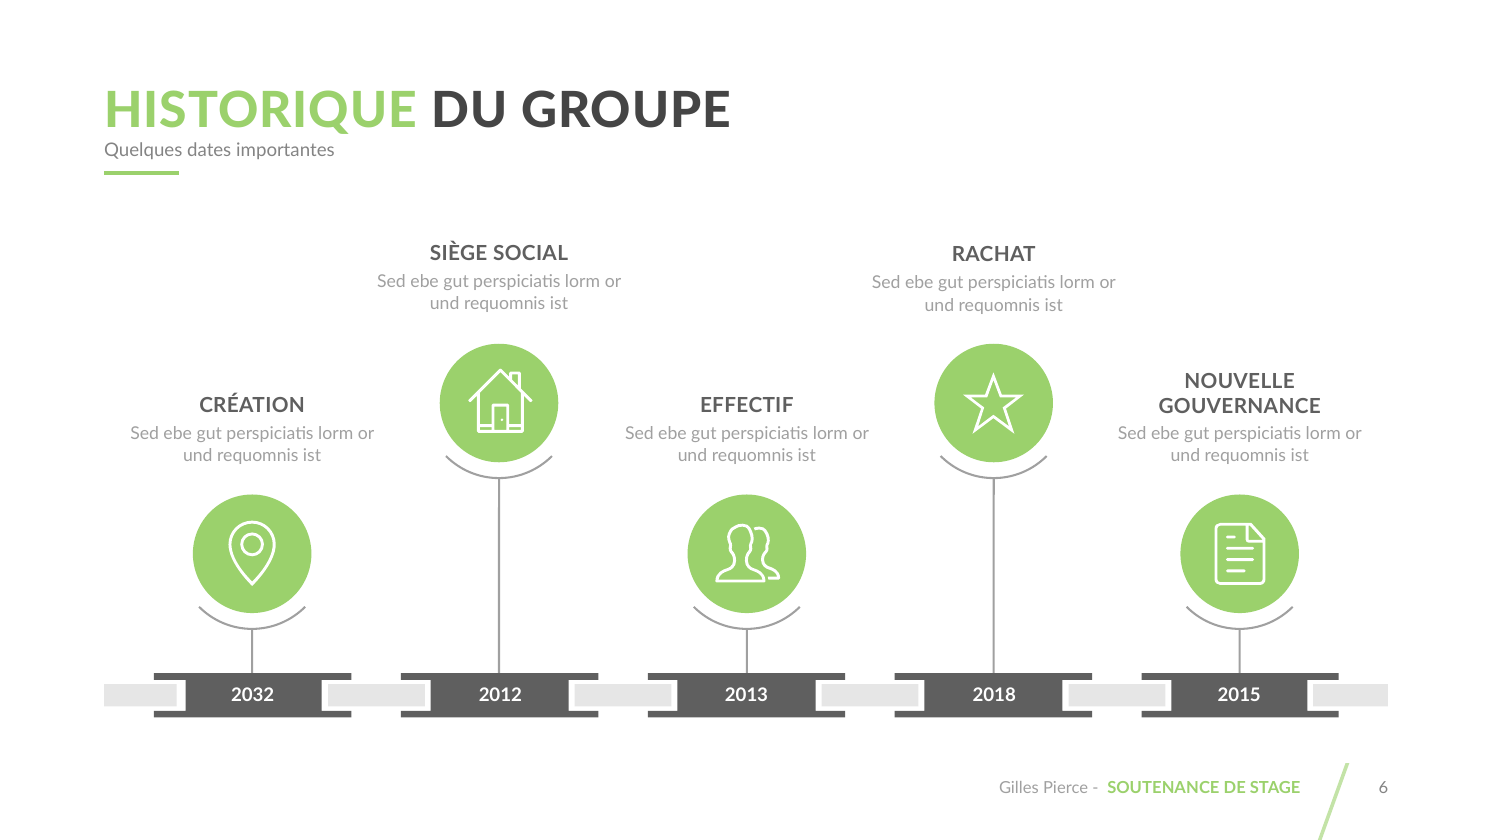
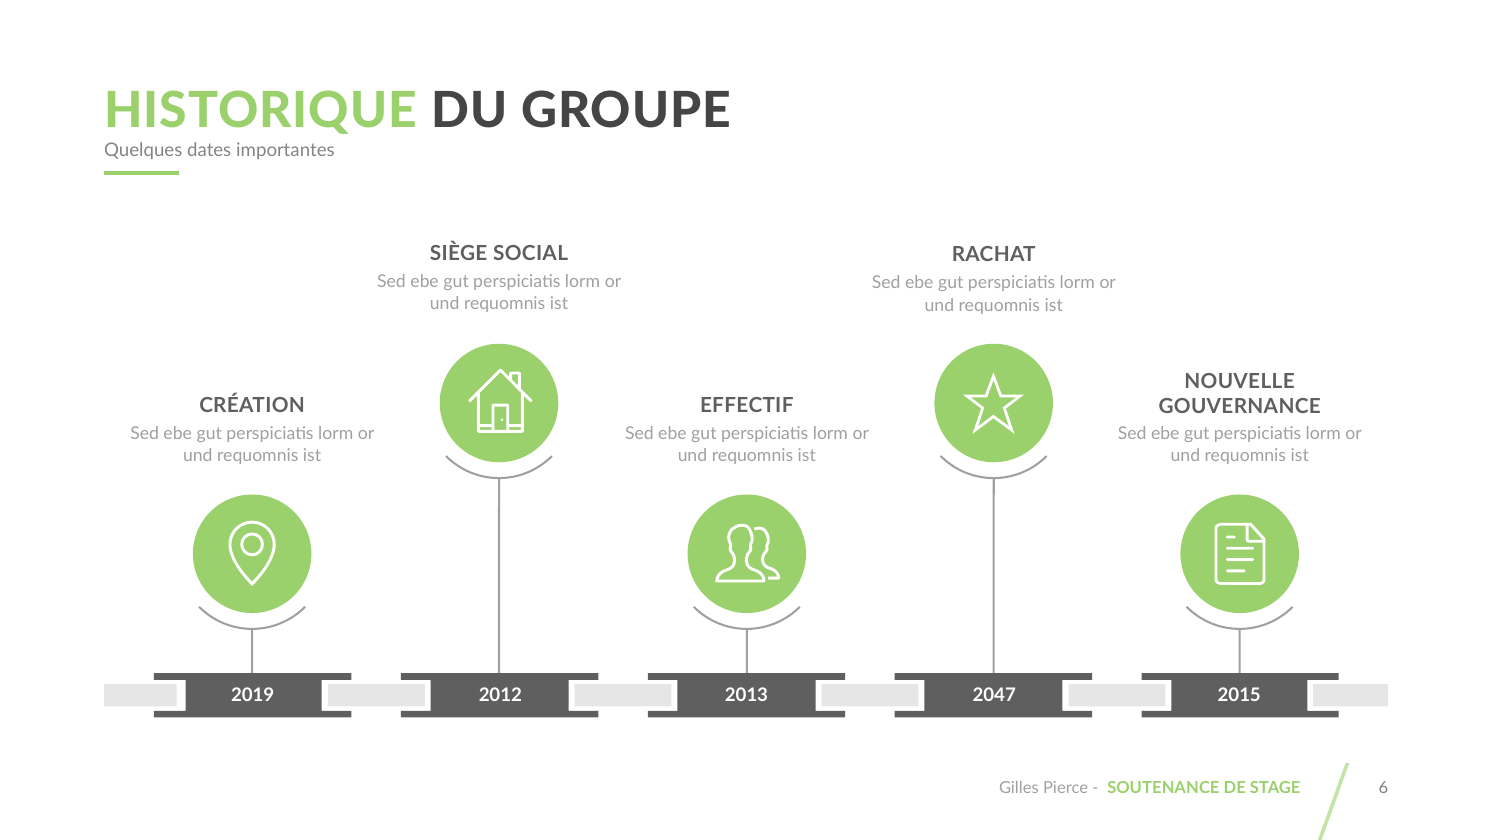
2032: 2032 -> 2019
2018: 2018 -> 2047
